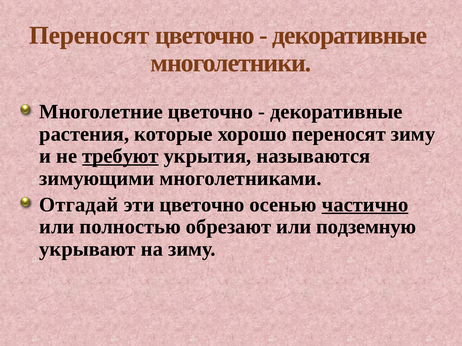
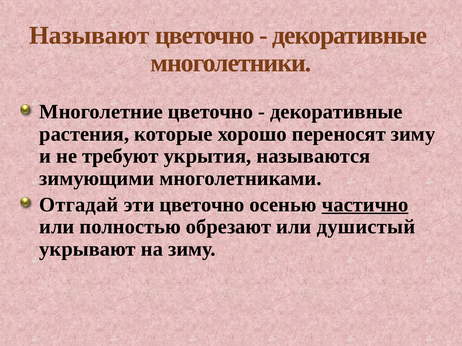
Переносят at (89, 35): Переносят -> Называют
требуют underline: present -> none
подземную: подземную -> душистый
